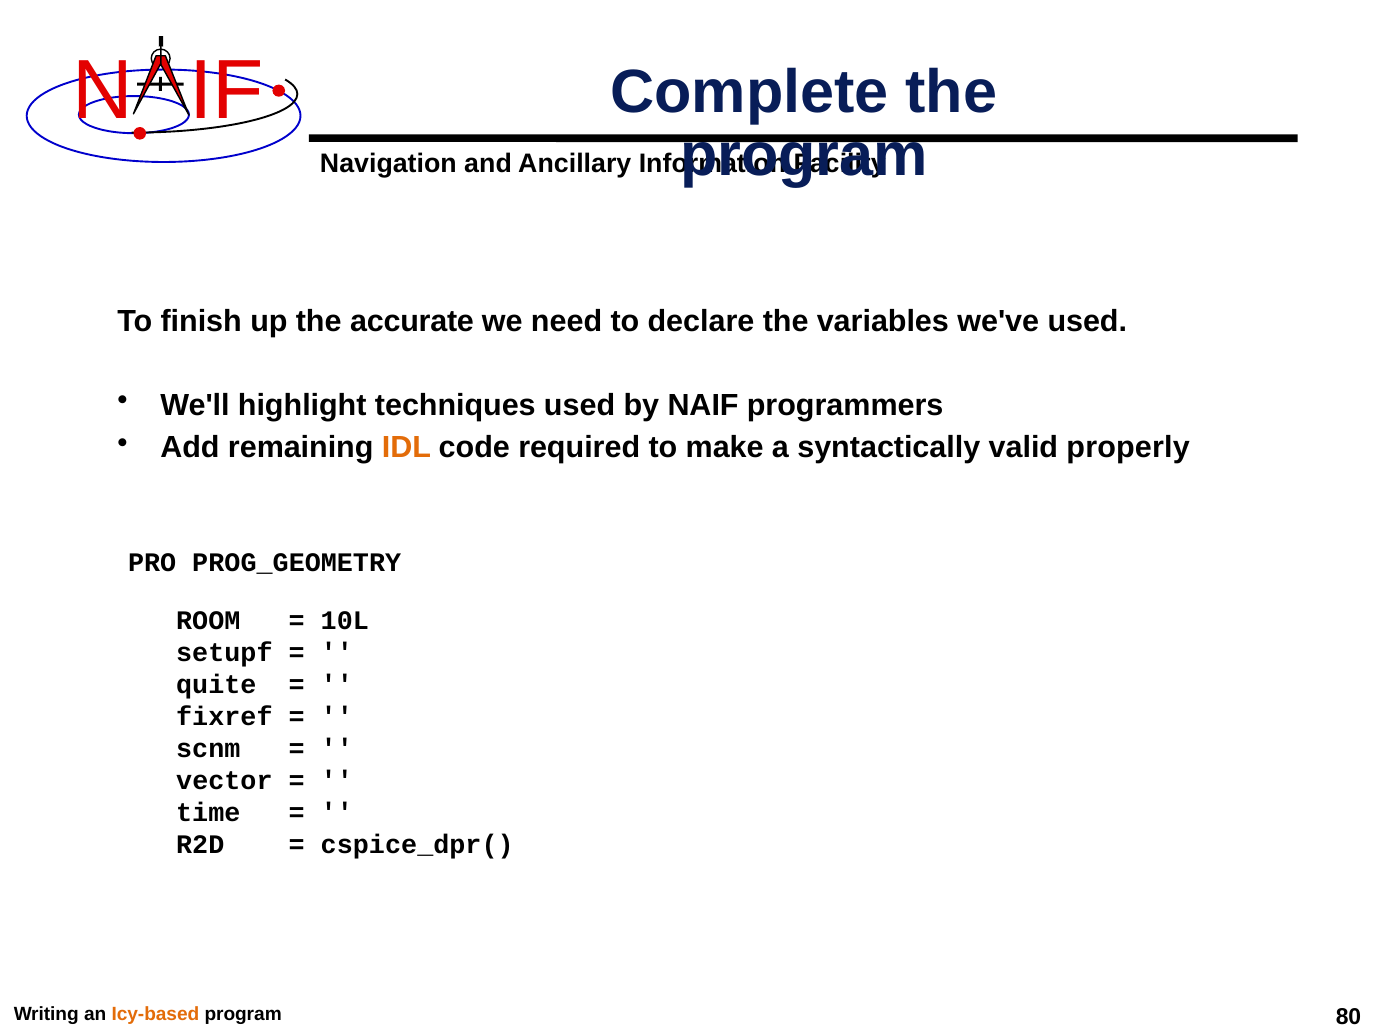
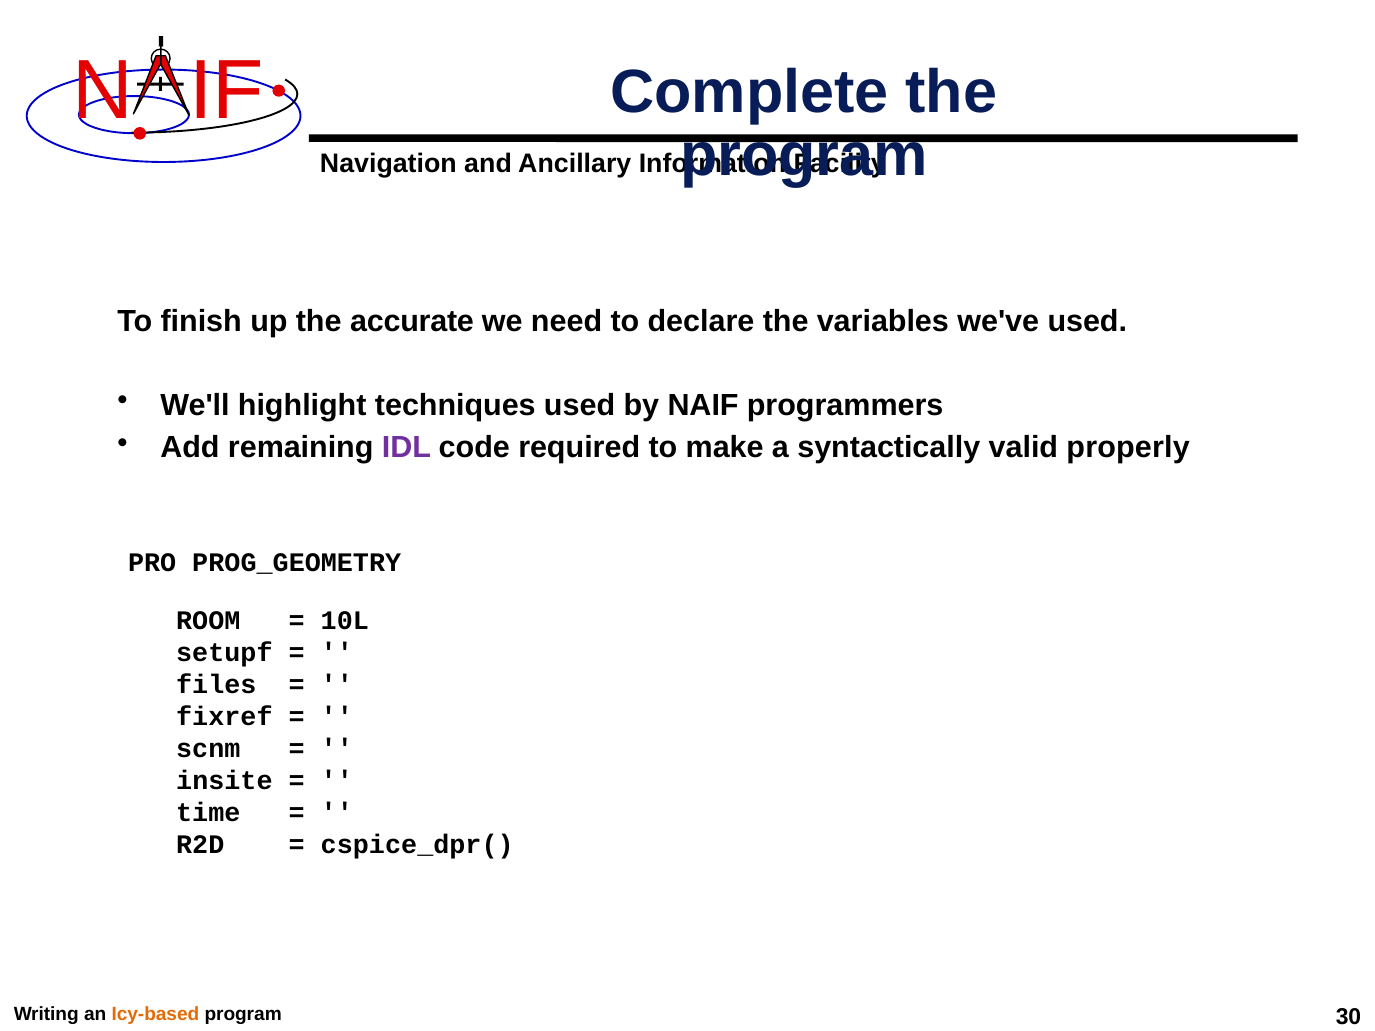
IDL colour: orange -> purple
quite: quite -> files
vector: vector -> insite
80: 80 -> 30
